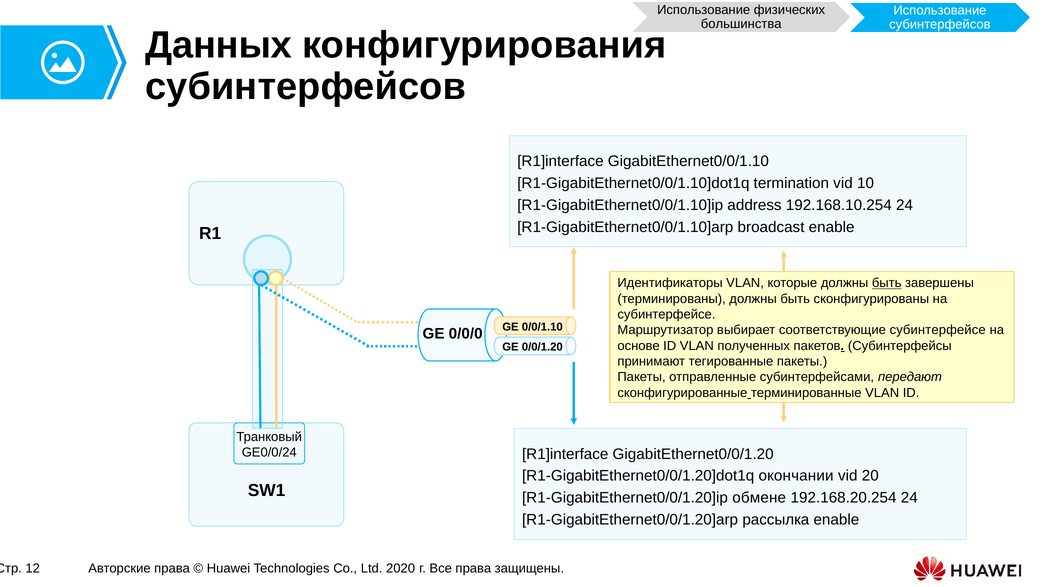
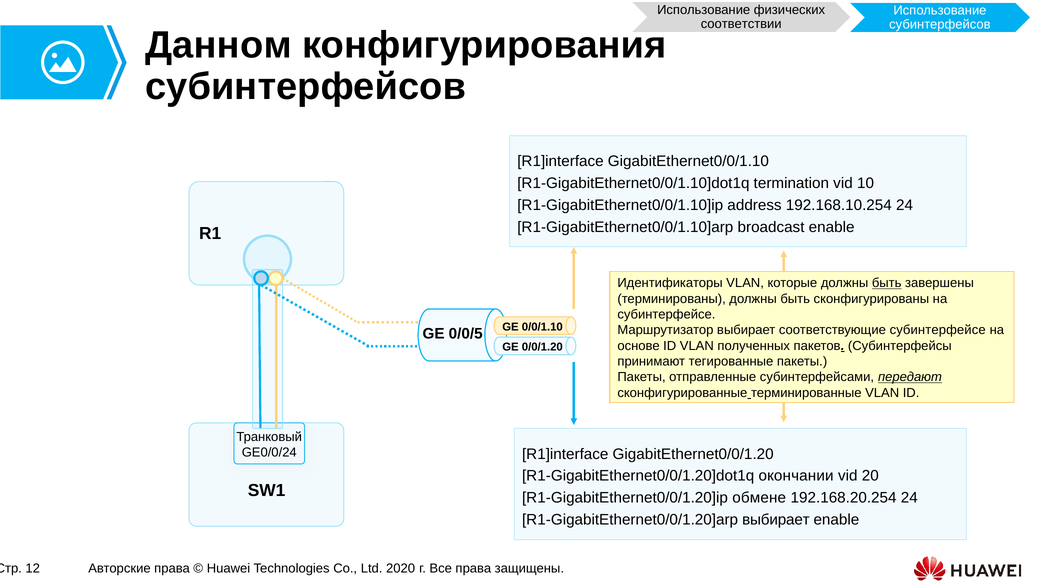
большинства: большинства -> соответствии
Данных: Данных -> Данном
0/0/0: 0/0/0 -> 0/0/5
передают underline: none -> present
R1-GigabitEthernet0/0/1.20]arp рассылка: рассылка -> выбирает
